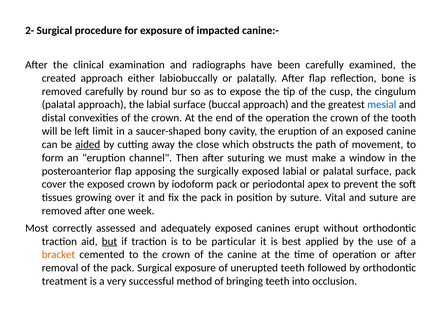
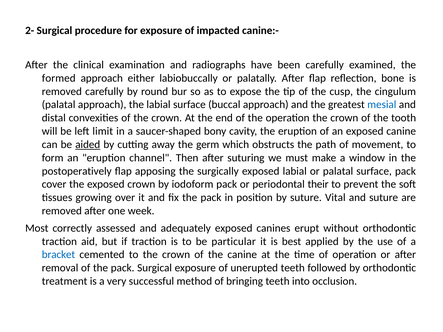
created: created -> formed
close: close -> germ
posteroanterior: posteroanterior -> postoperatively
apex: apex -> their
but underline: present -> none
bracket colour: orange -> blue
